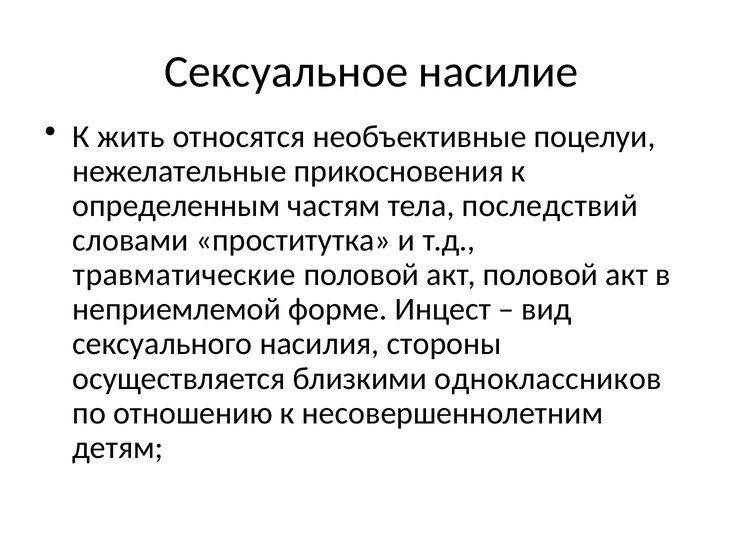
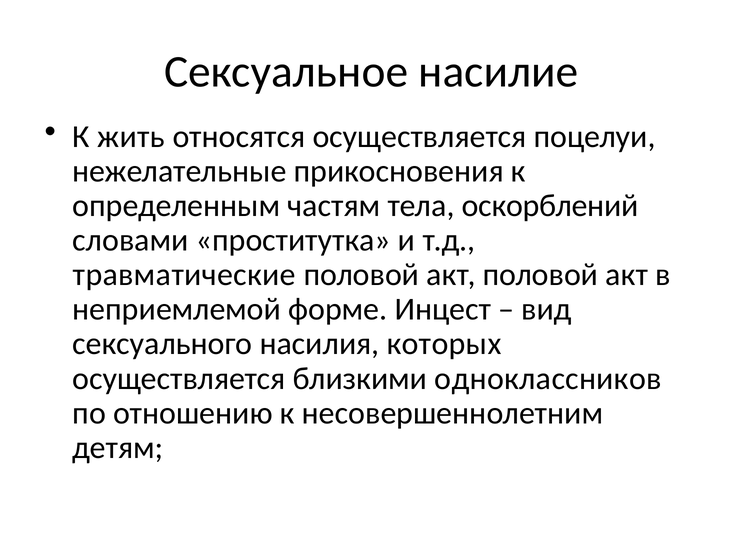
относятся необъективные: необъективные -> осуществляется
последствий: последствий -> оскорблений
стороны: стороны -> которых
